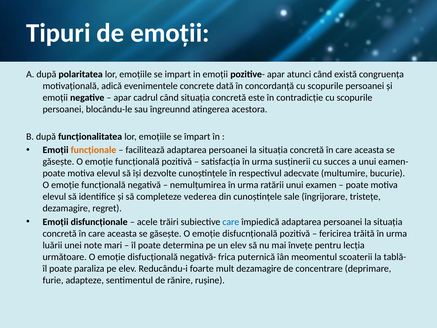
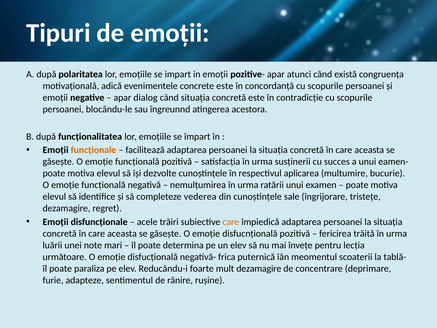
concrete dată: dată -> este
cadrul: cadrul -> dialog
adecvate: adecvate -> aplicarea
care at (231, 222) colour: blue -> orange
